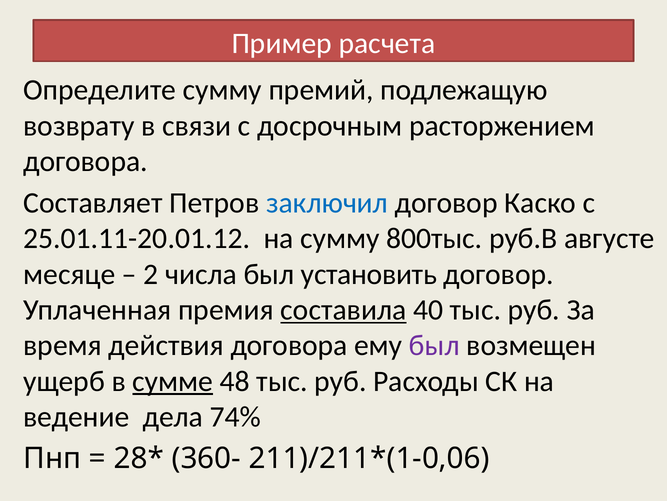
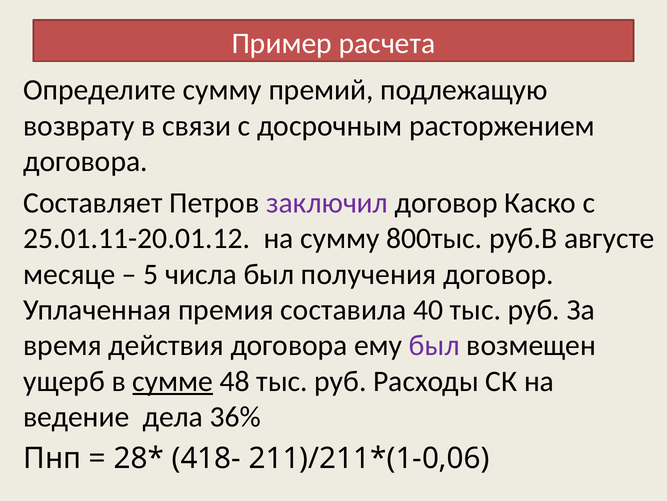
заключил colour: blue -> purple
2: 2 -> 5
установить: установить -> получения
составила underline: present -> none
74%: 74% -> 36%
360-: 360- -> 418-
